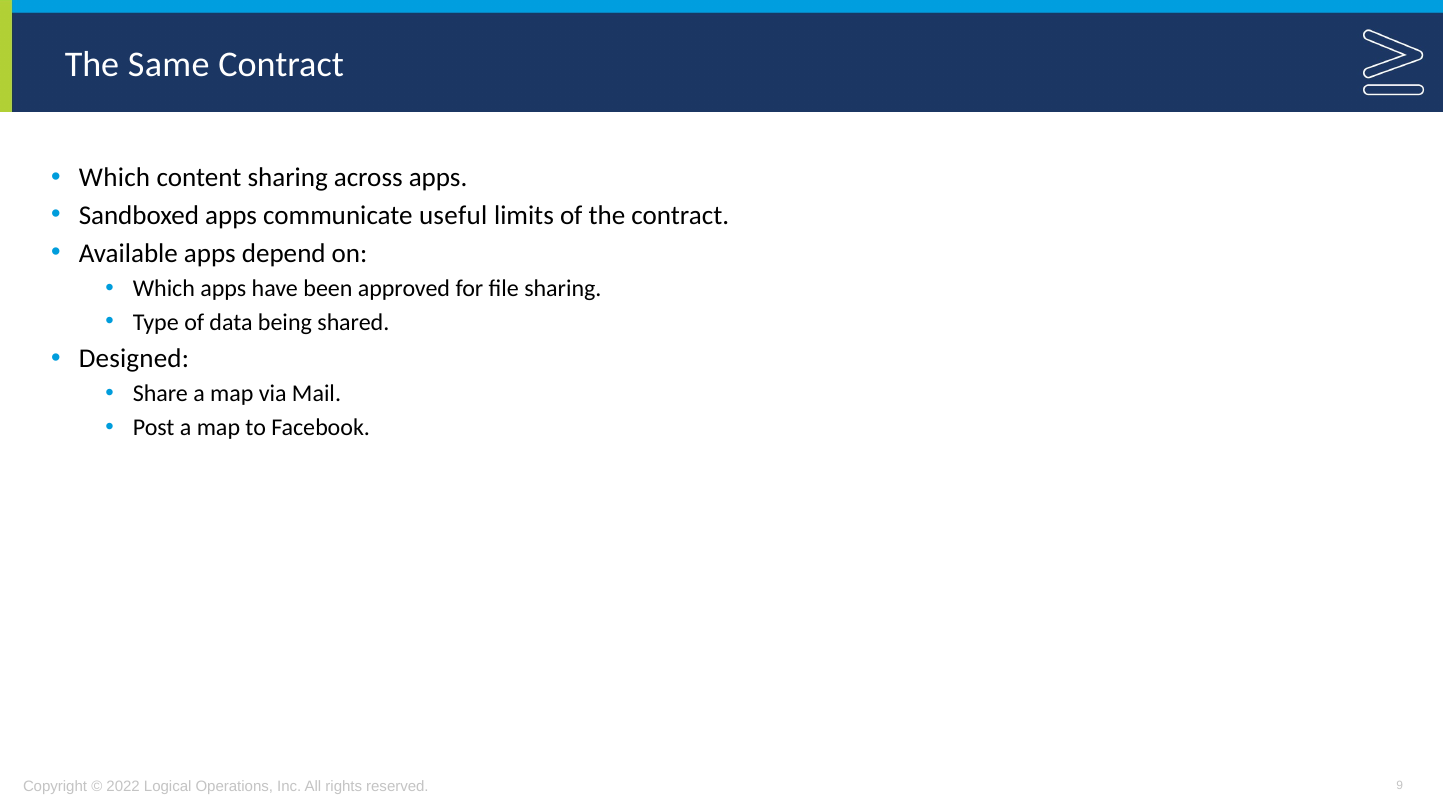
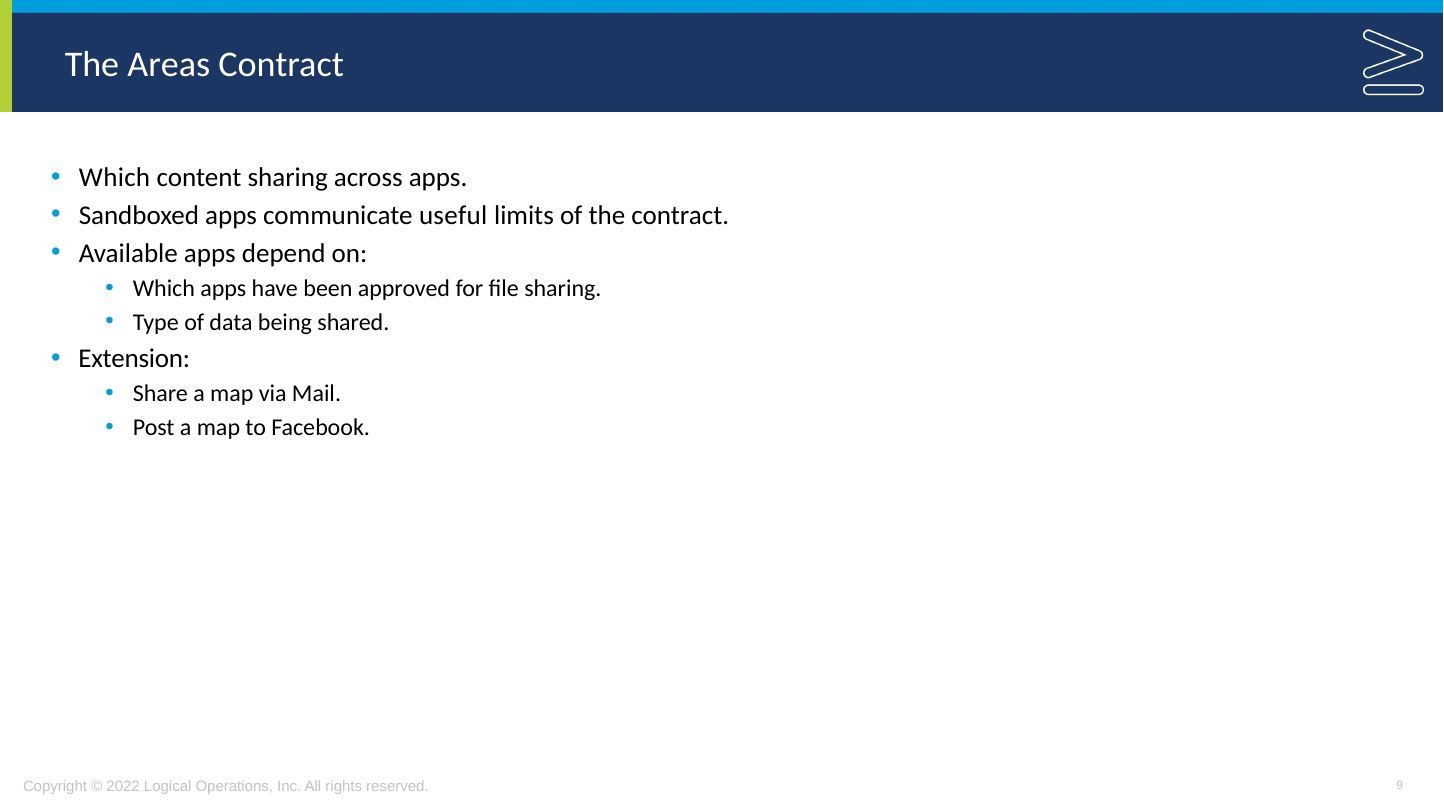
Same: Same -> Areas
Designed: Designed -> Extension
